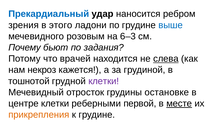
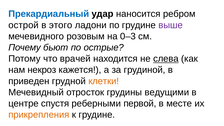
зрения: зрения -> острой
выше colour: blue -> purple
6–3: 6–3 -> 0–3
задания: задания -> острые
тошнотой: тошнотой -> приведен
клетки at (104, 81) colour: purple -> orange
остановке: остановке -> ведущими
центре клетки: клетки -> спустя
месте underline: present -> none
